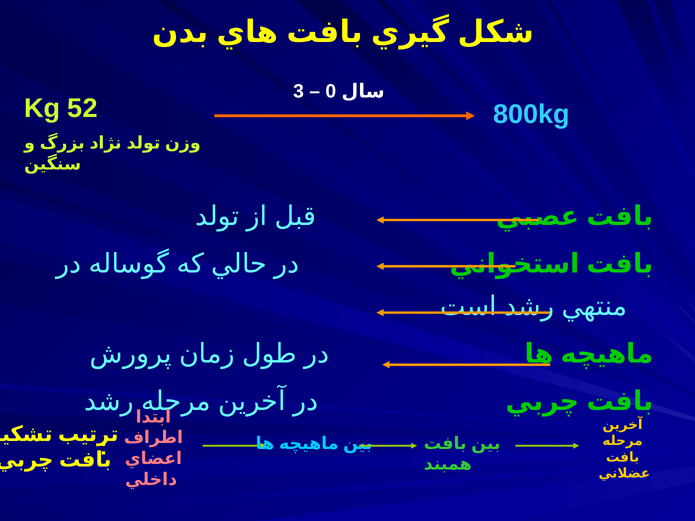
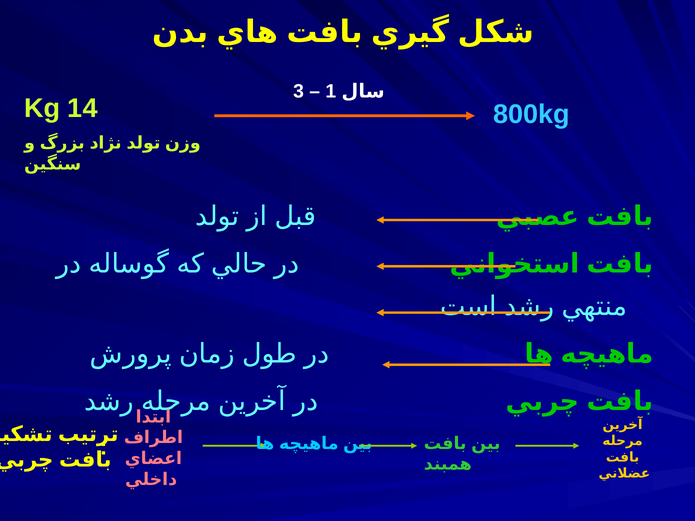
0: 0 -> 1
52: 52 -> 14
